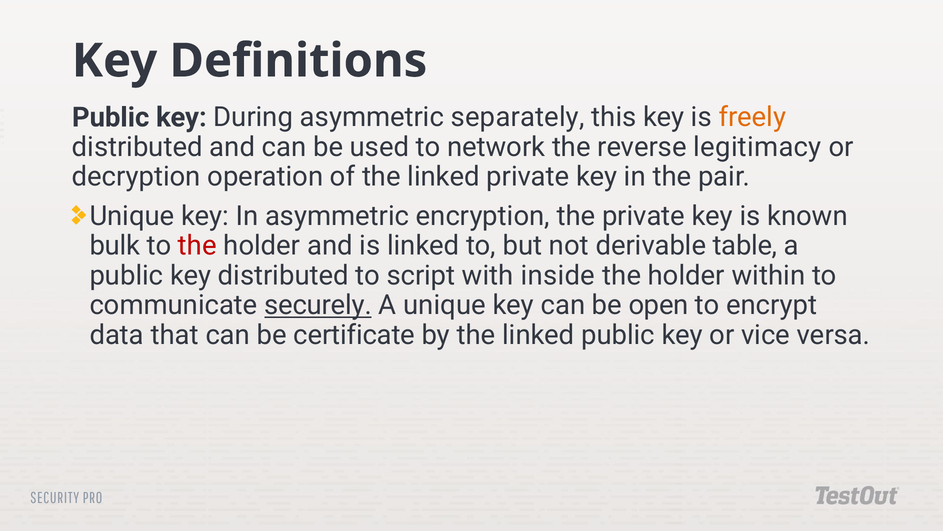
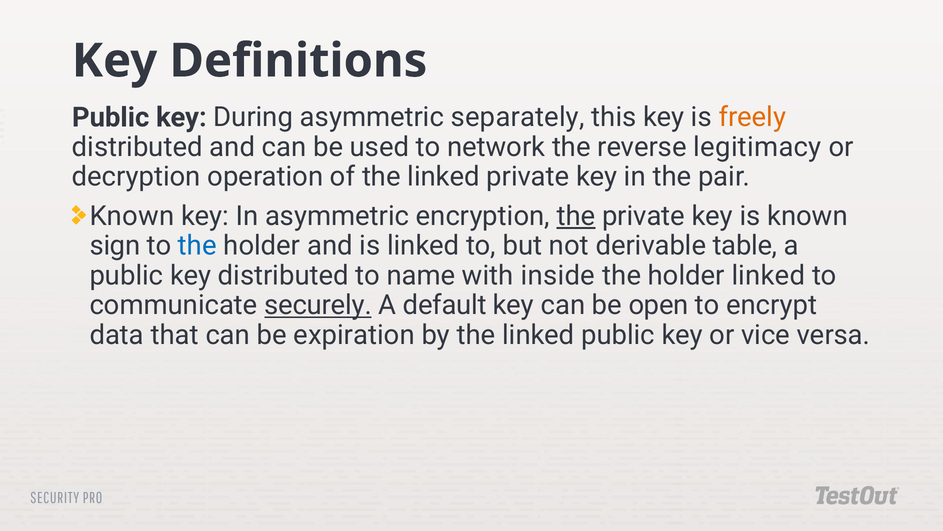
Unique at (132, 216): Unique -> Known
the at (576, 216) underline: none -> present
bulk: bulk -> sign
the at (197, 246) colour: red -> blue
script: script -> name
holder within: within -> linked
A unique: unique -> default
certificate: certificate -> expiration
